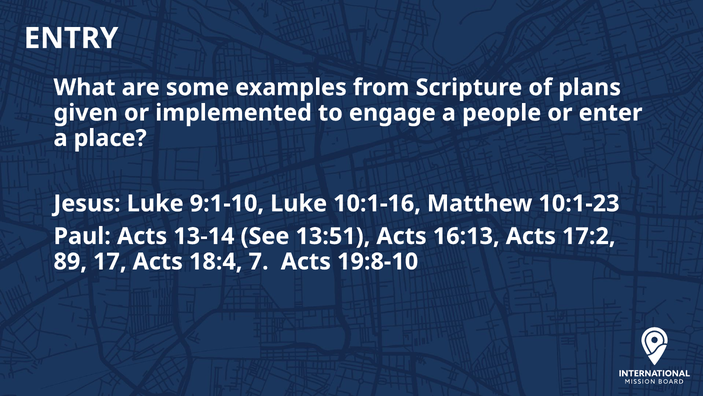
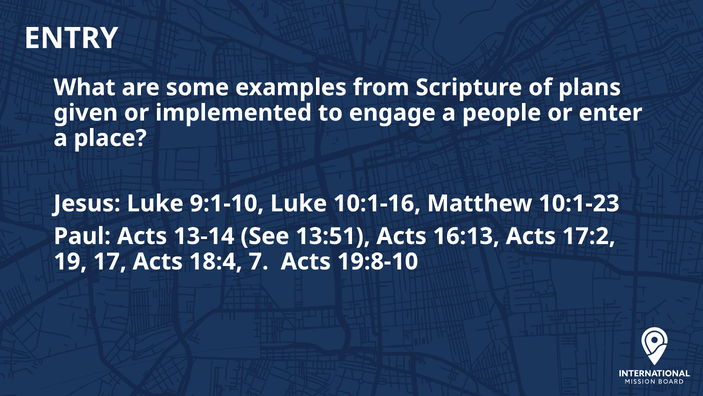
89: 89 -> 19
